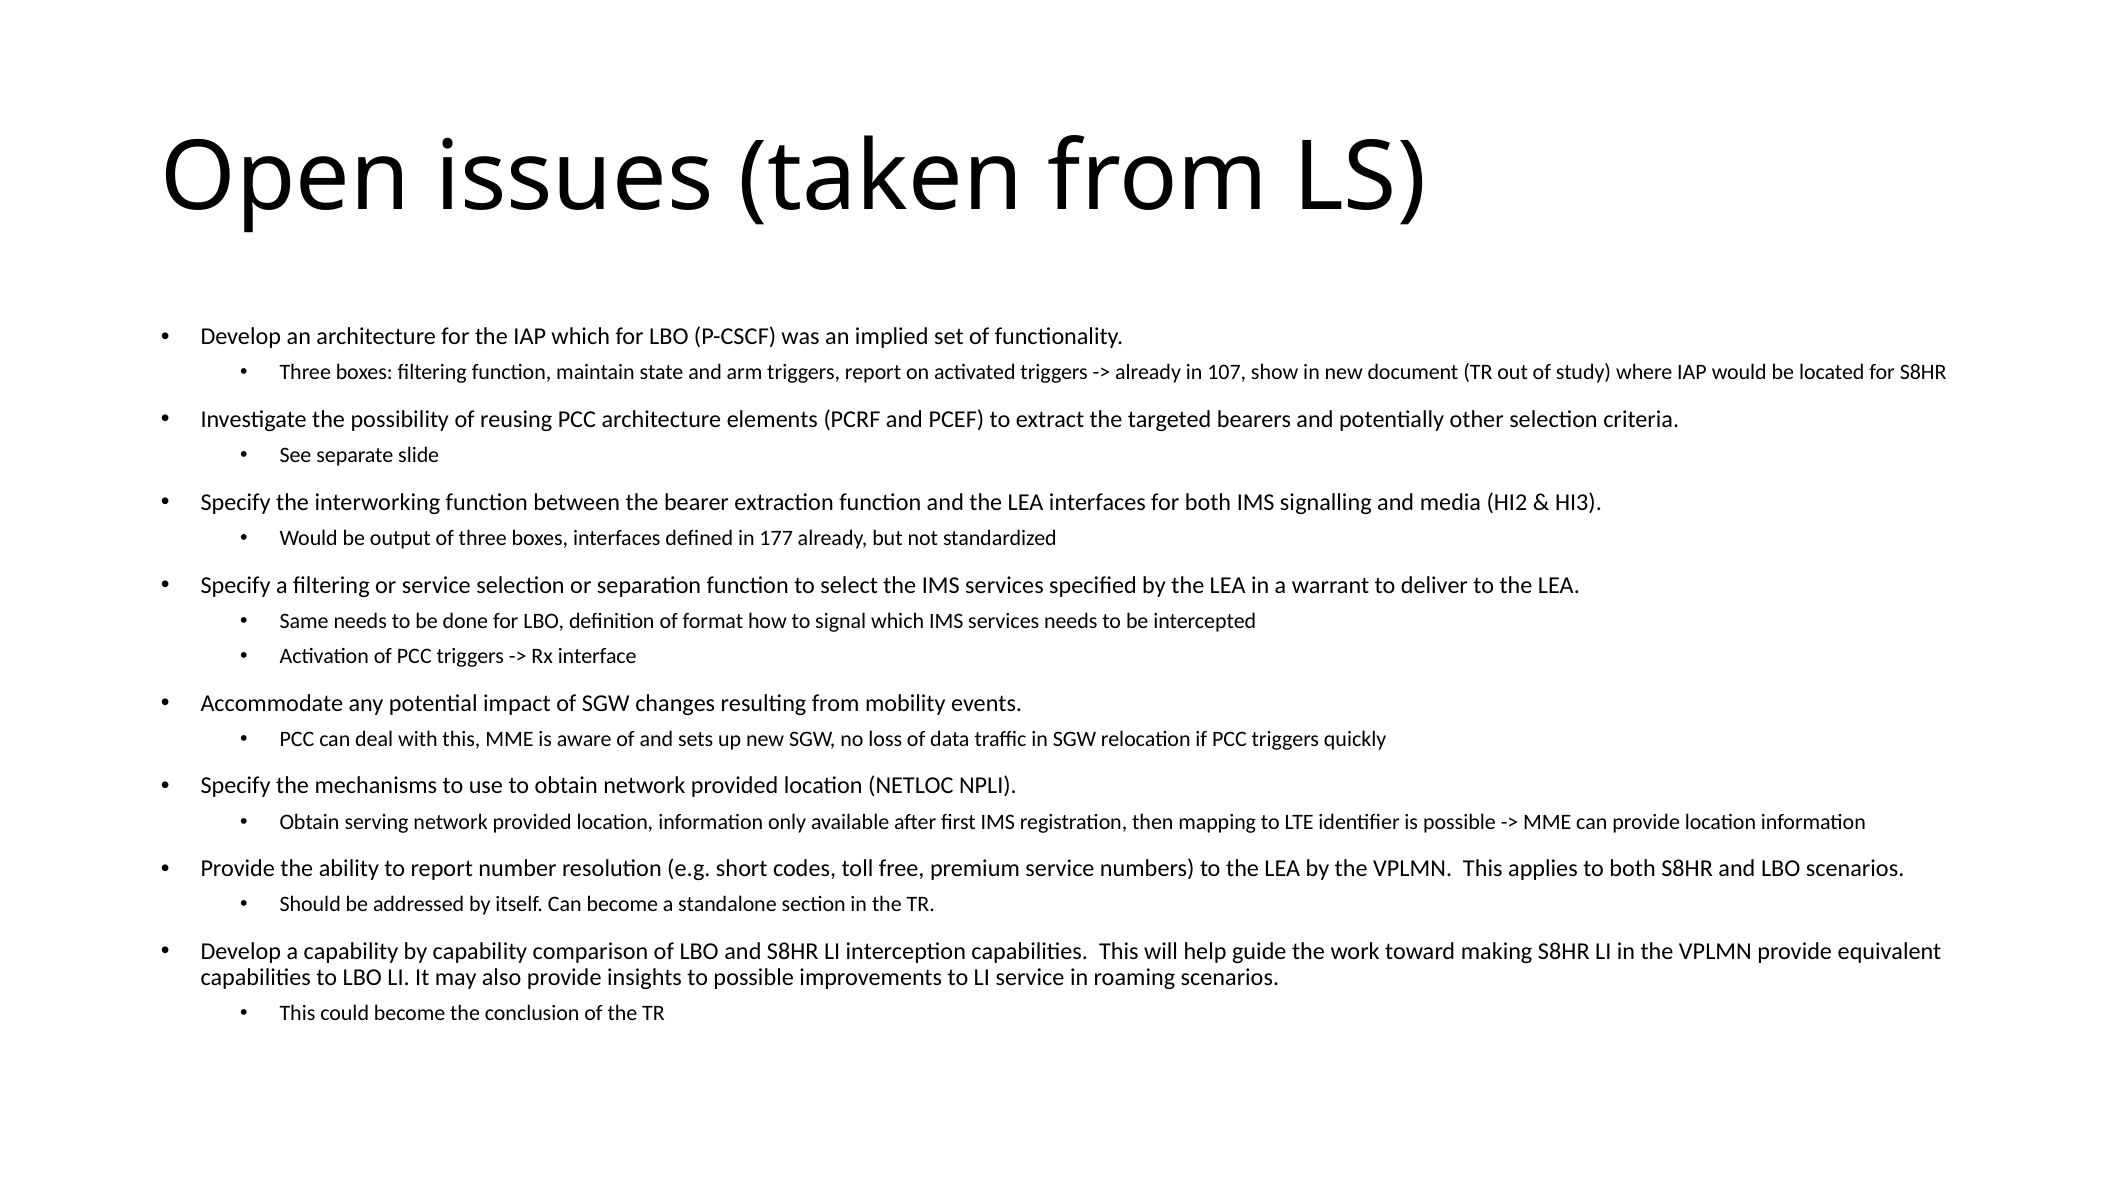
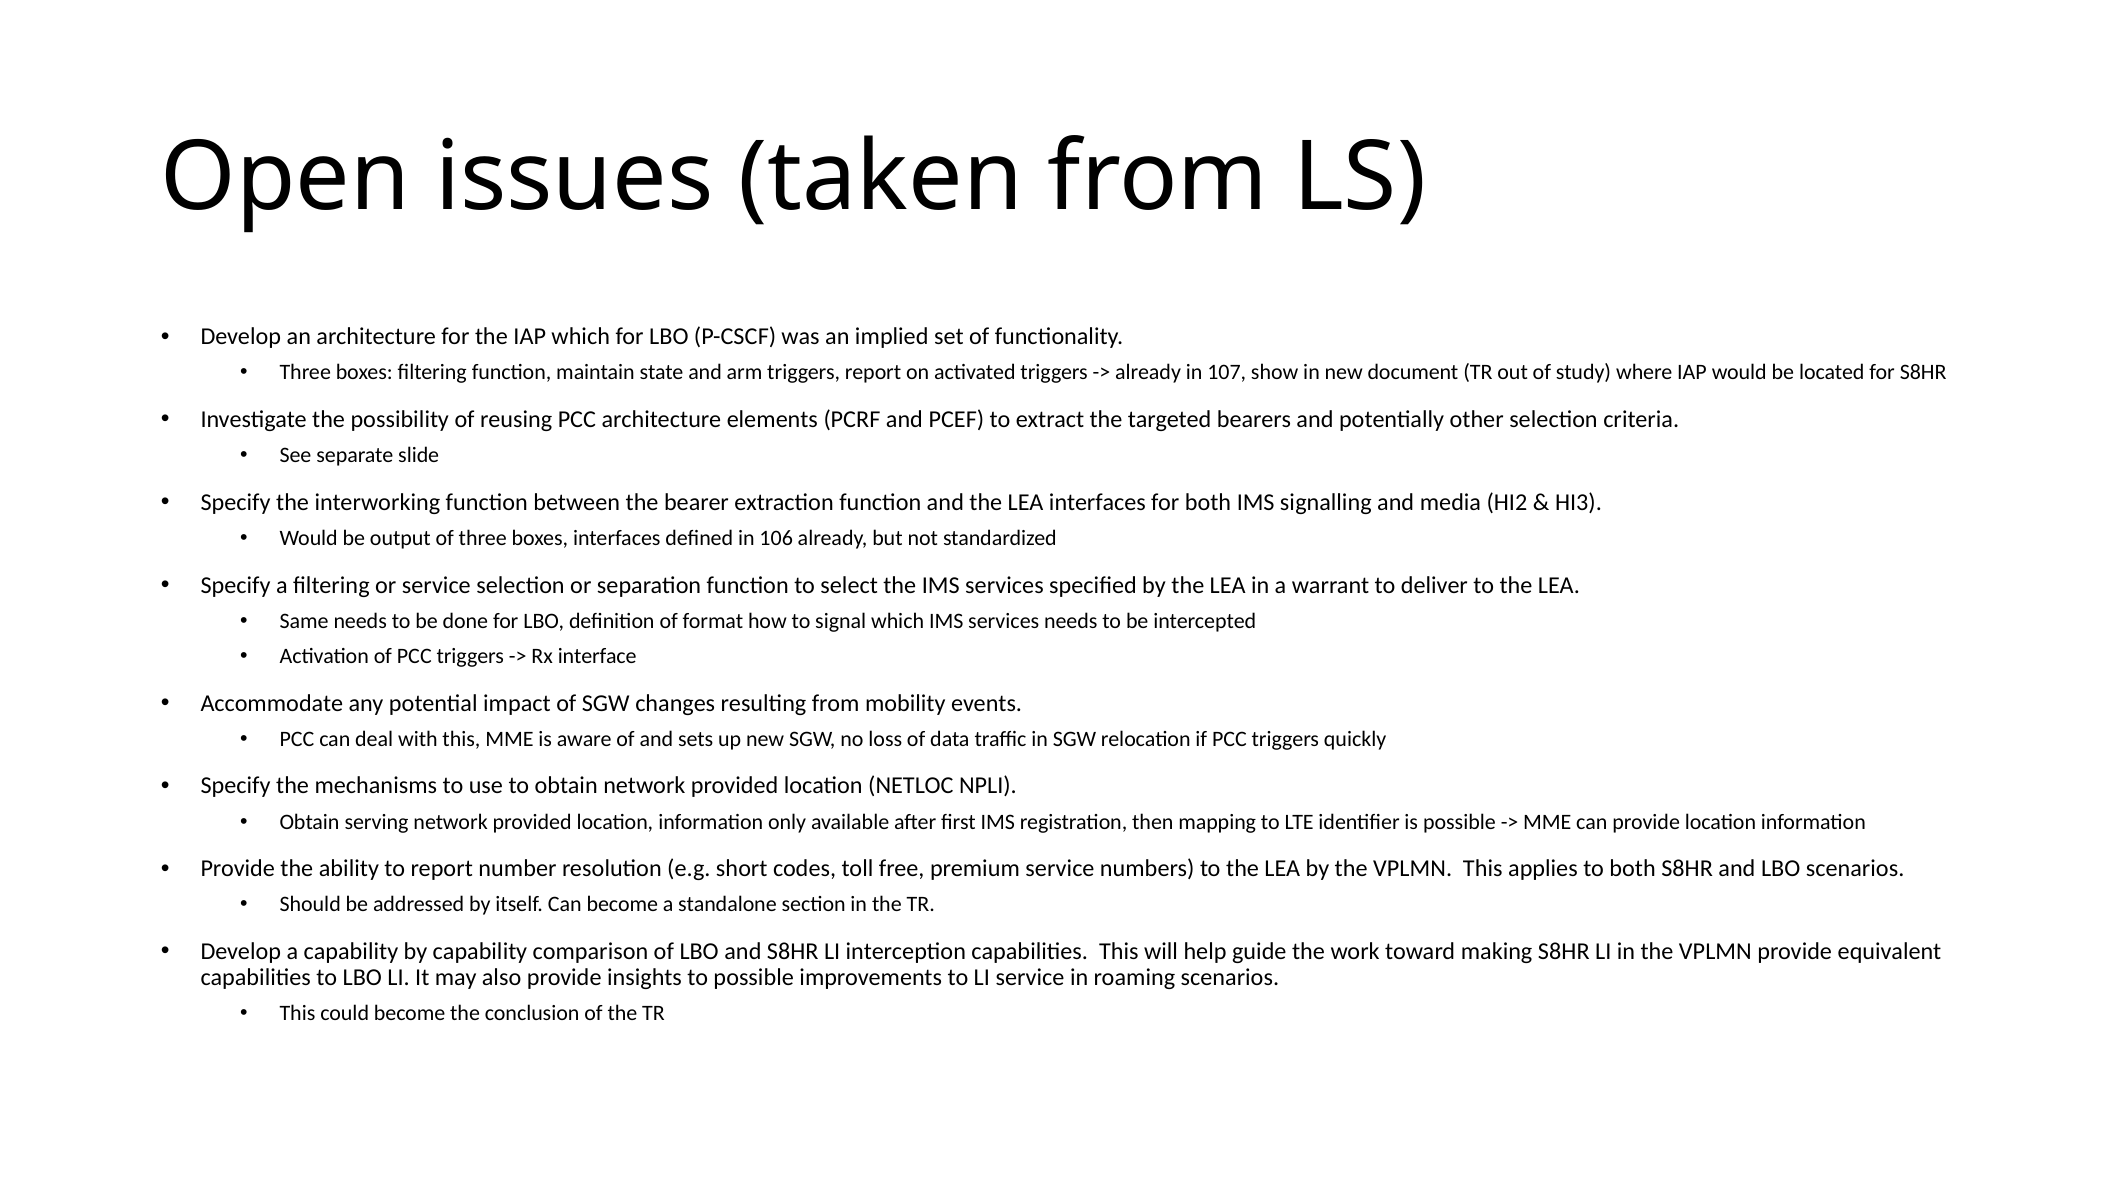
177: 177 -> 106
